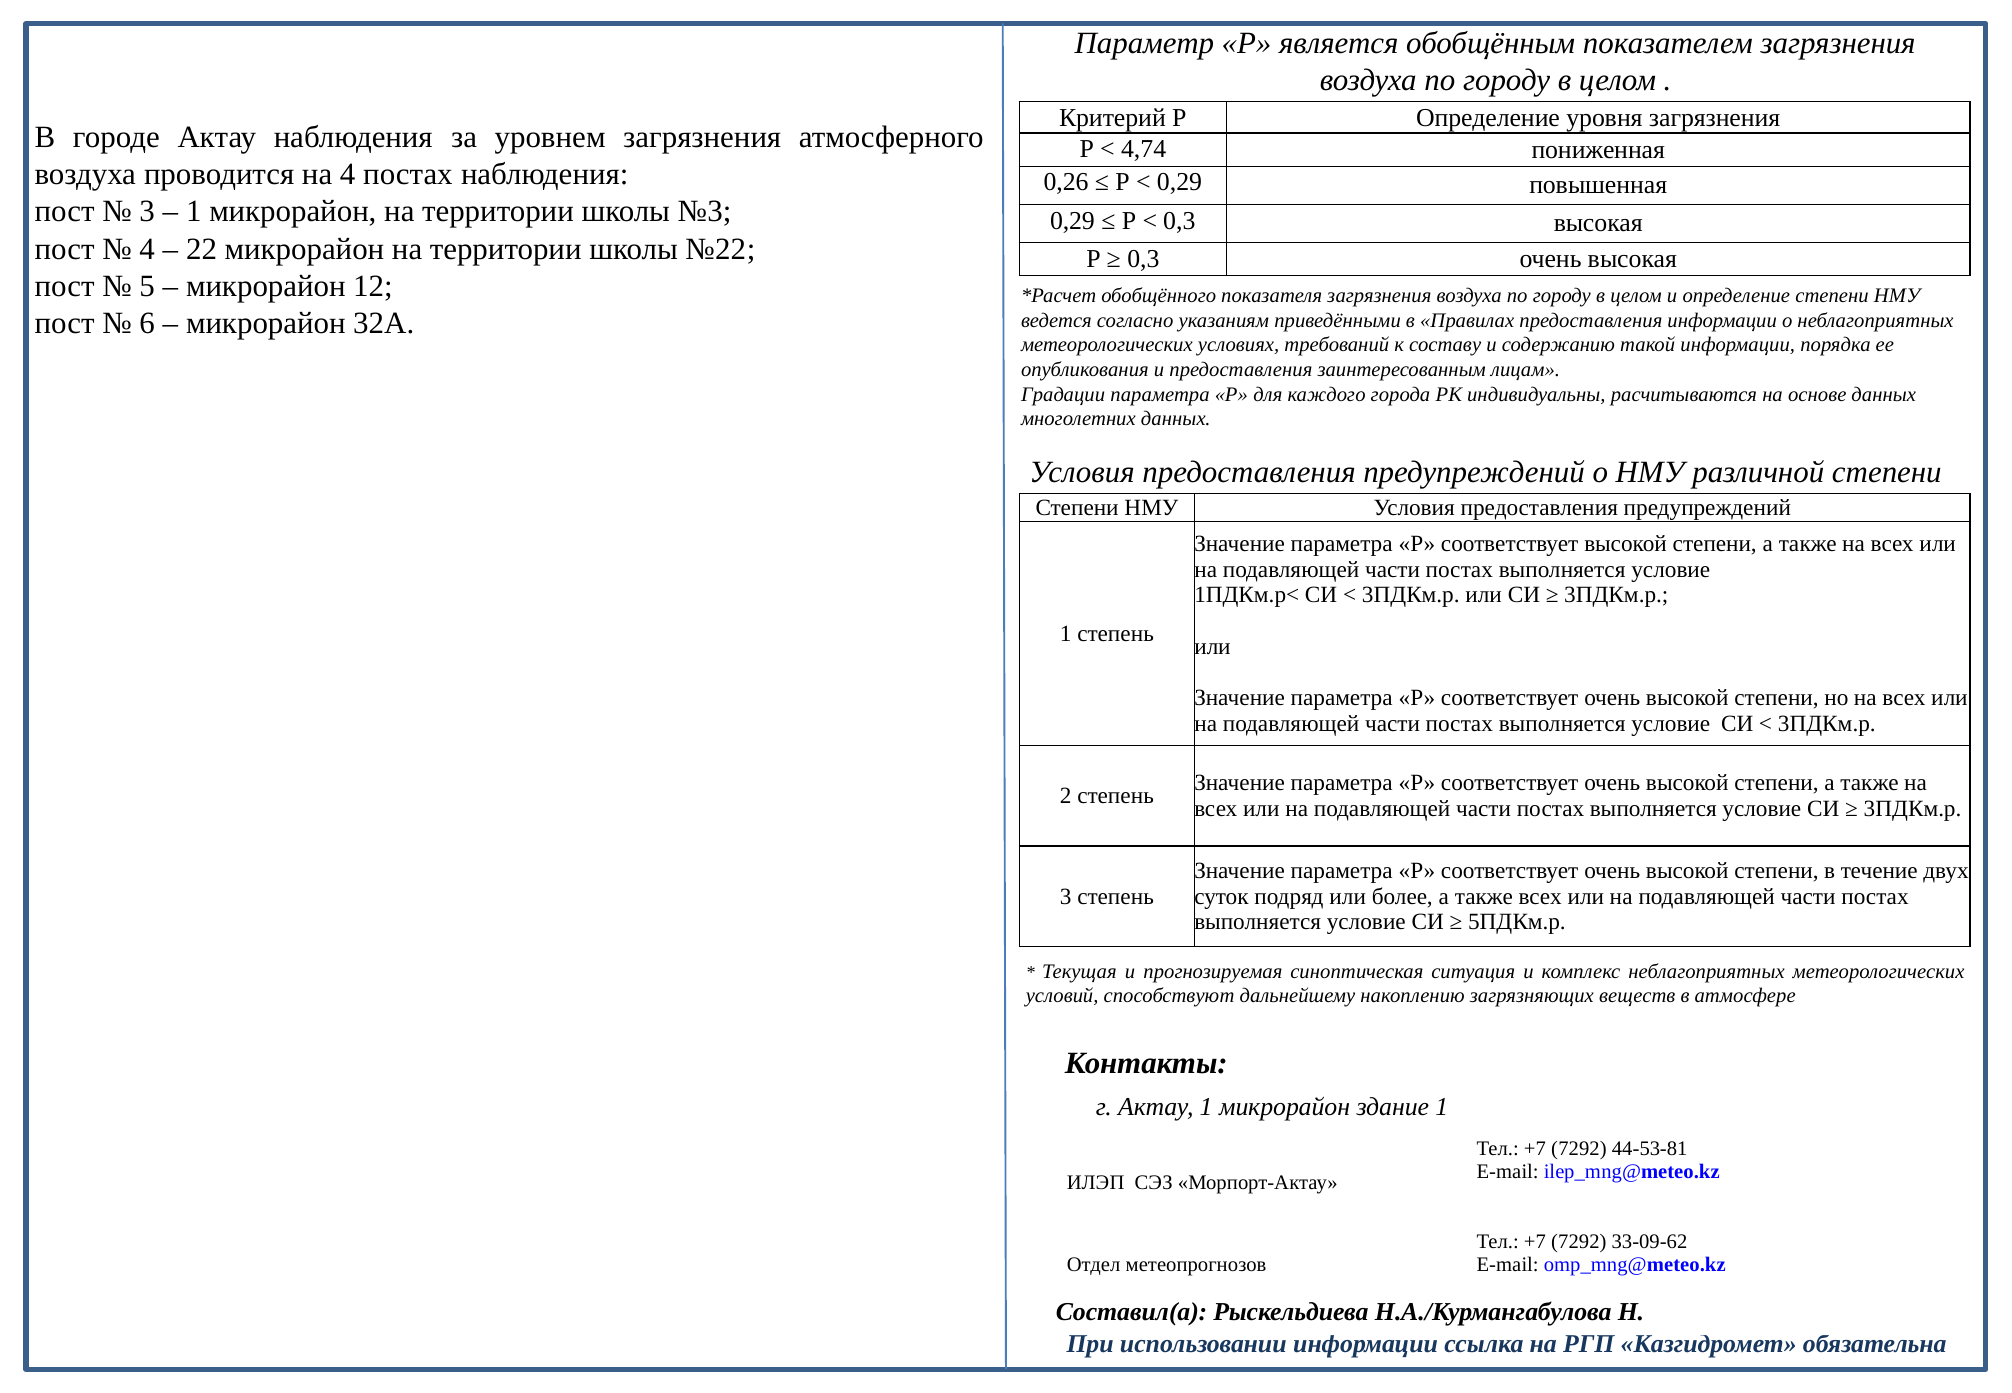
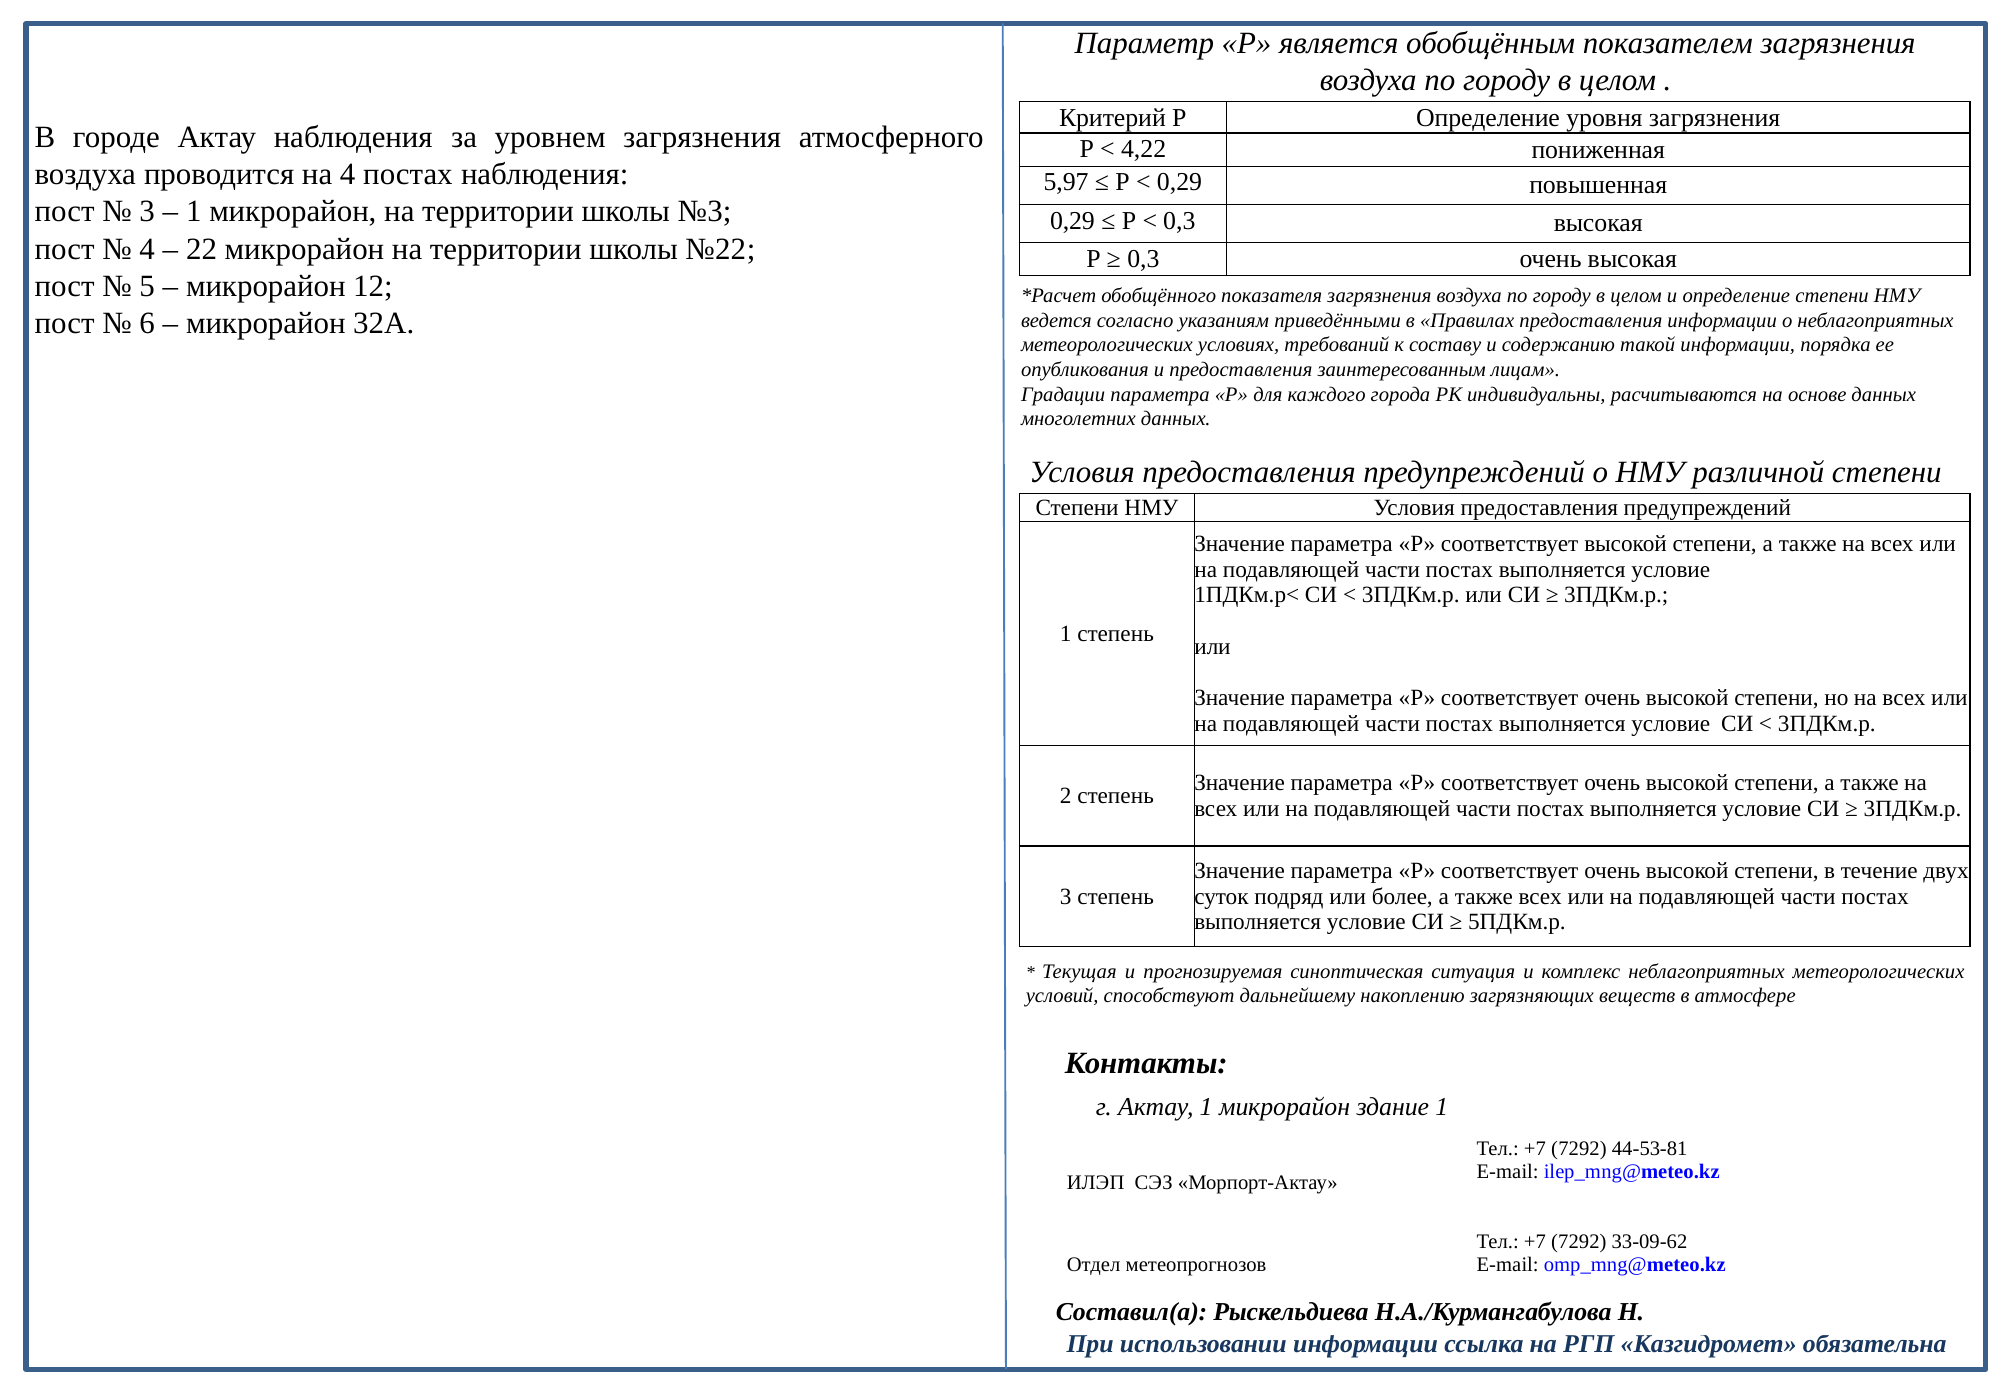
4,74: 4,74 -> 4,22
0,26: 0,26 -> 5,97
